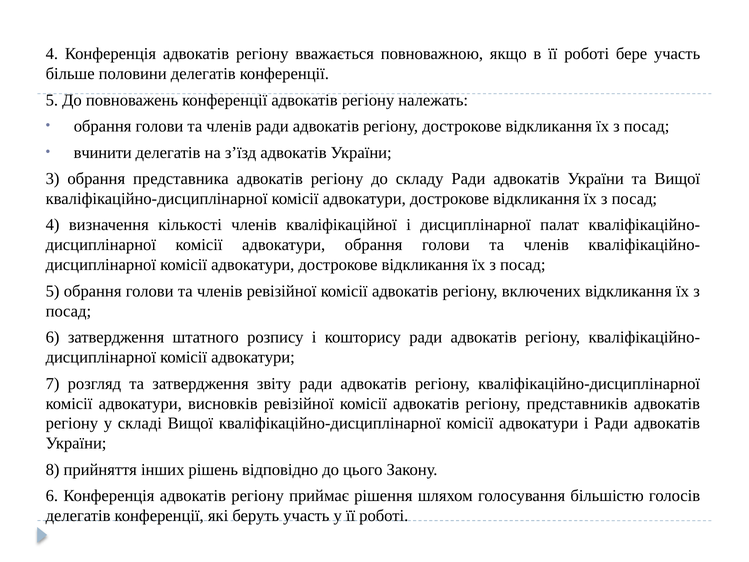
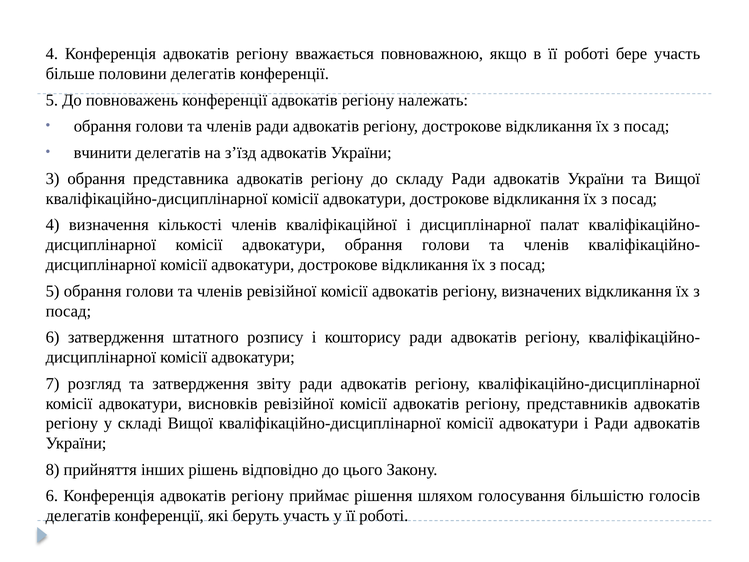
включених: включених -> визначених
